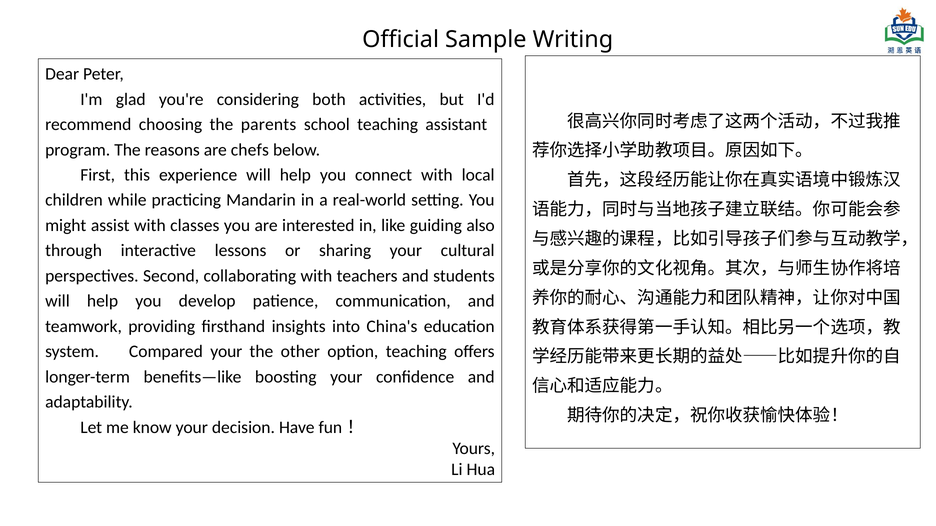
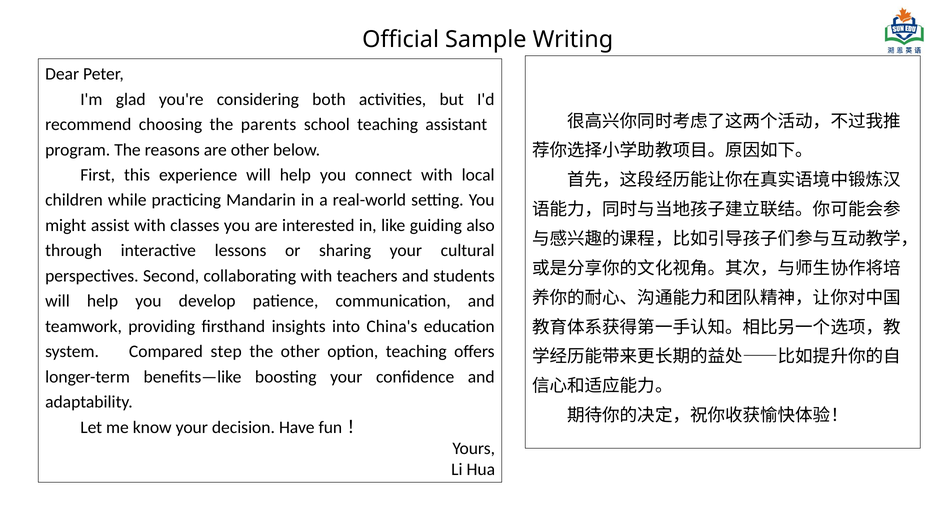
are chefs: chefs -> other
Compared your: your -> step
